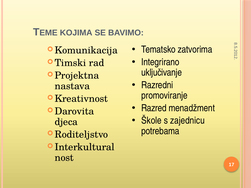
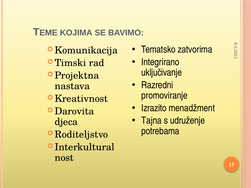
Razred: Razred -> Izrazito
Škole: Škole -> Tajna
zajednicu: zajednicu -> udruženje
